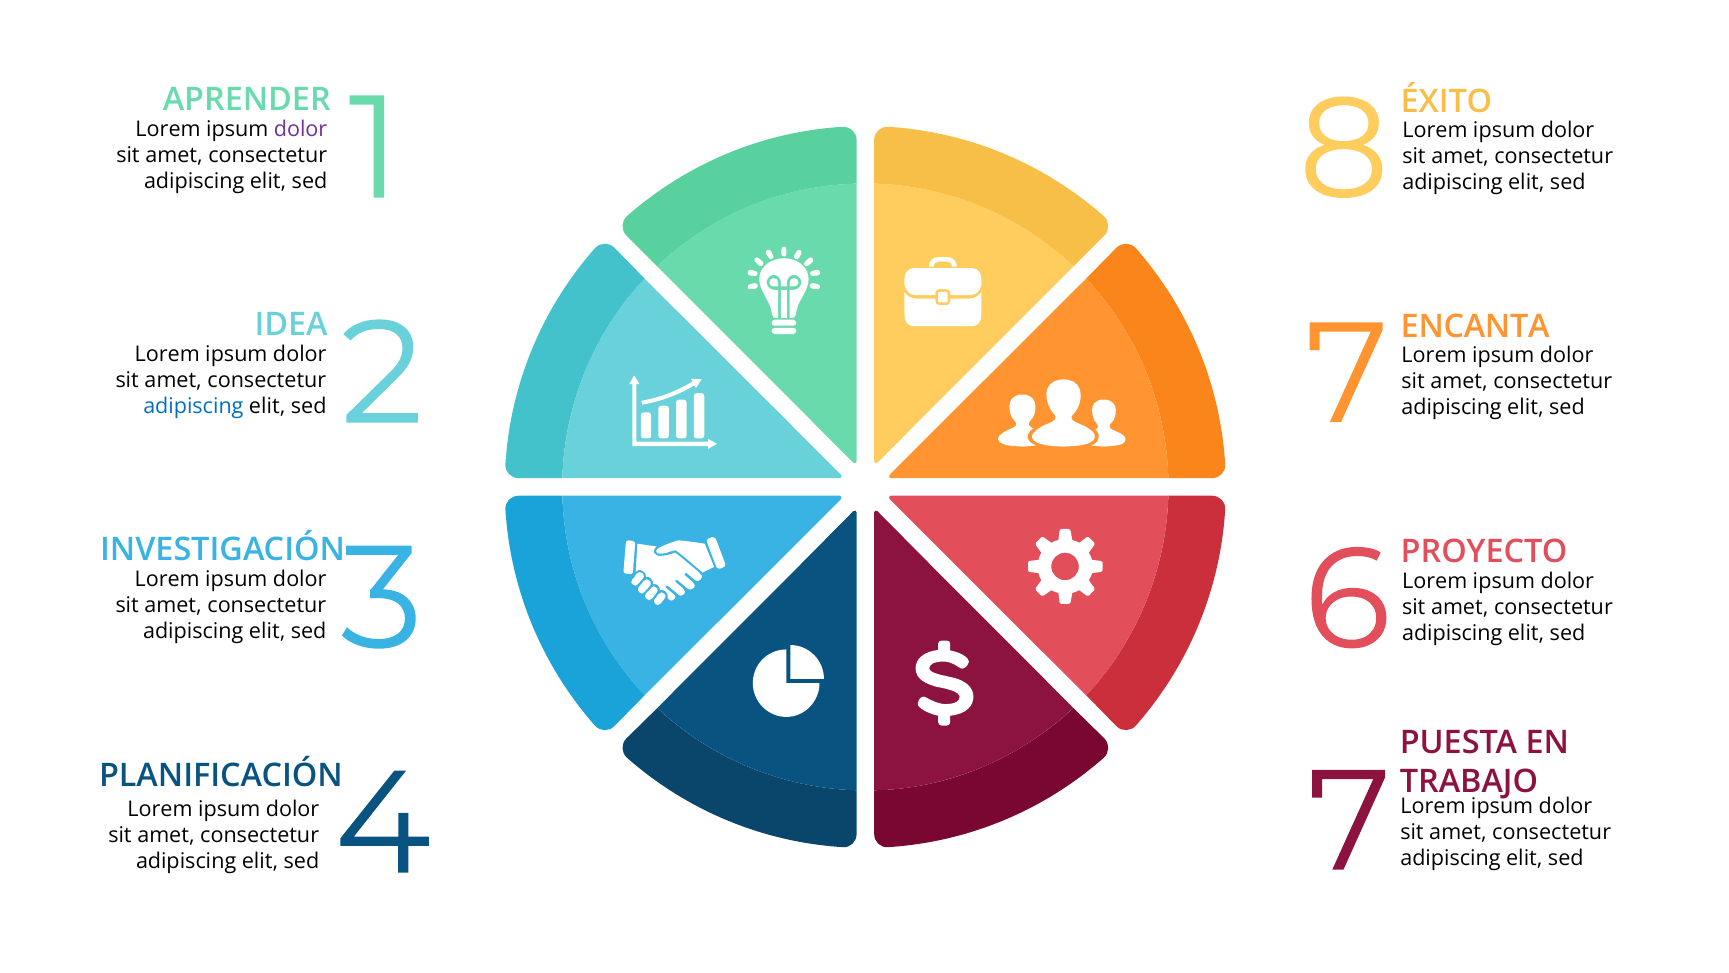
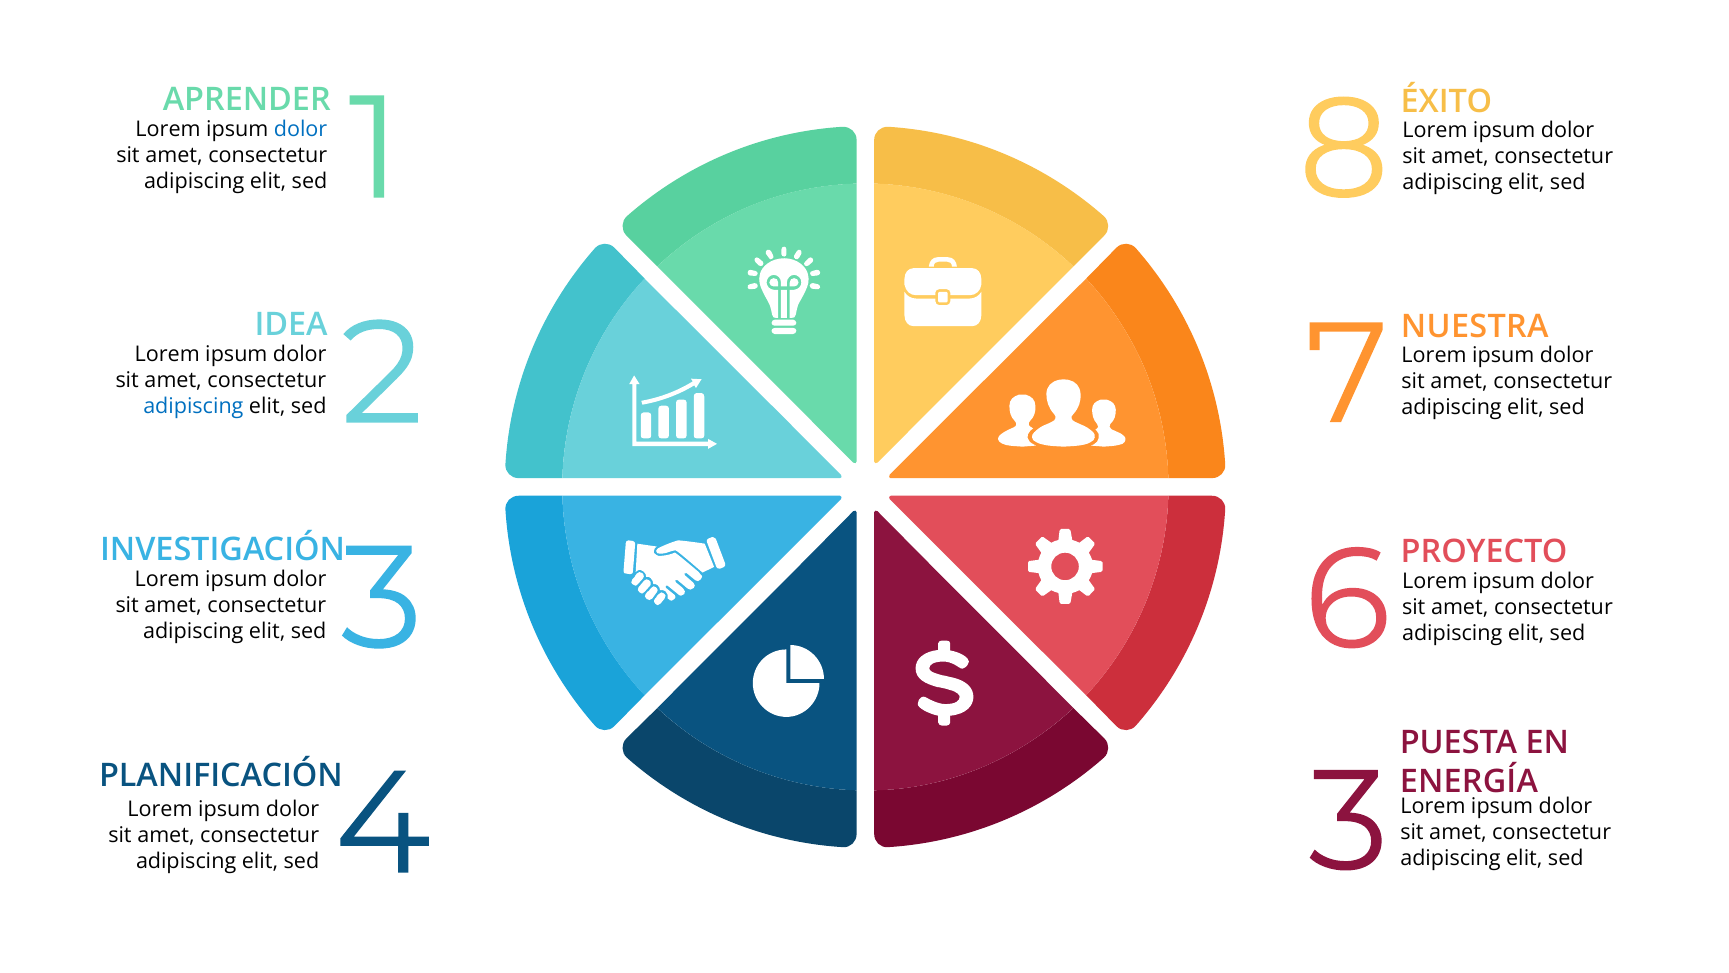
dolor at (301, 130) colour: purple -> blue
ENCANTA: ENCANTA -> NUESTRA
TRABAJO: TRABAJO -> ENERGÍA
4 7: 7 -> 3
